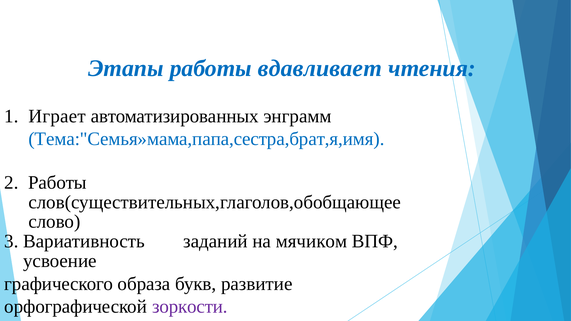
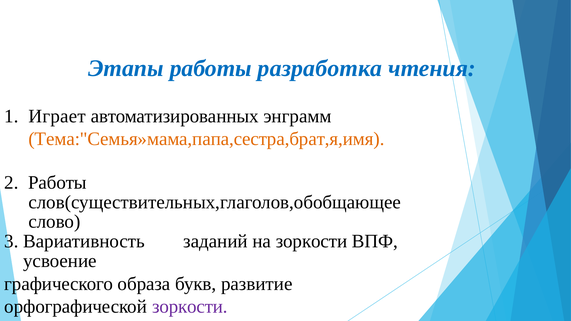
вдавливает: вдавливает -> разработка
Тема:"Семья»мама,папа,сестра,брат,я,имя colour: blue -> orange
на мячиком: мячиком -> зоркости
